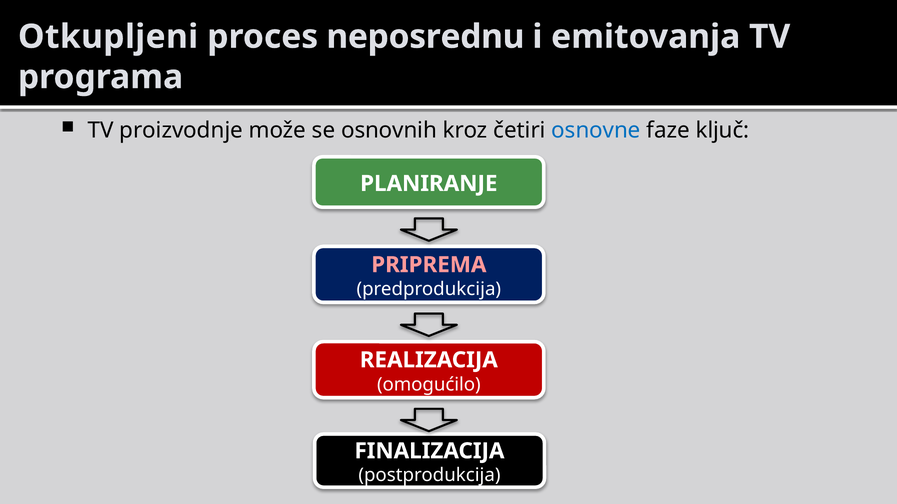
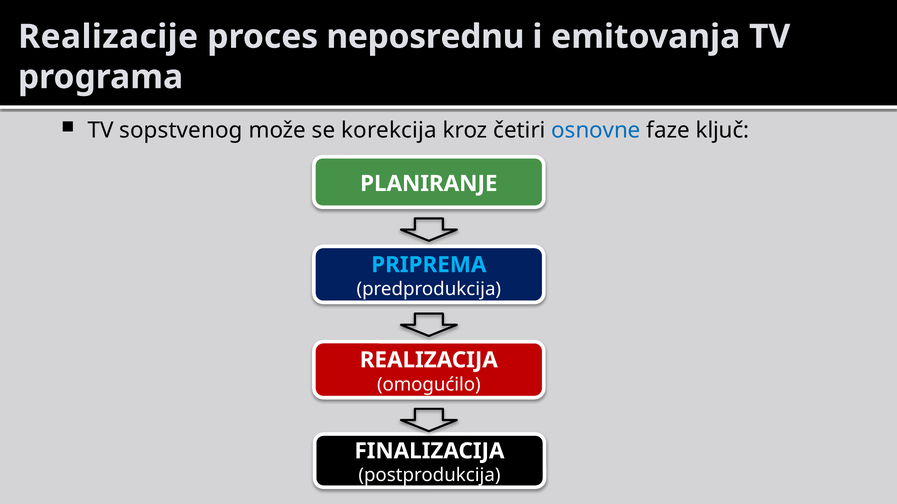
Otkupljeni: Otkupljeni -> Realizacije
proizvodnje: proizvodnje -> sopstvenog
osnovnih: osnovnih -> korekcija
PRIPREMA colour: pink -> light blue
